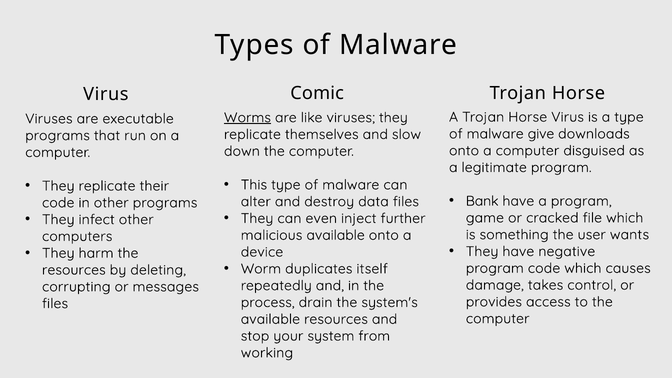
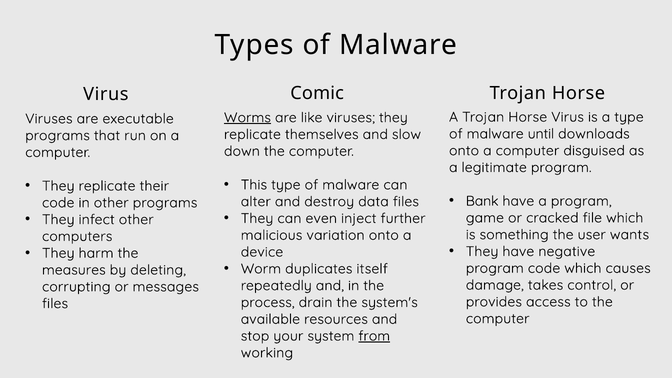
give: give -> until
malicious available: available -> variation
resources at (74, 270): resources -> measures
from underline: none -> present
